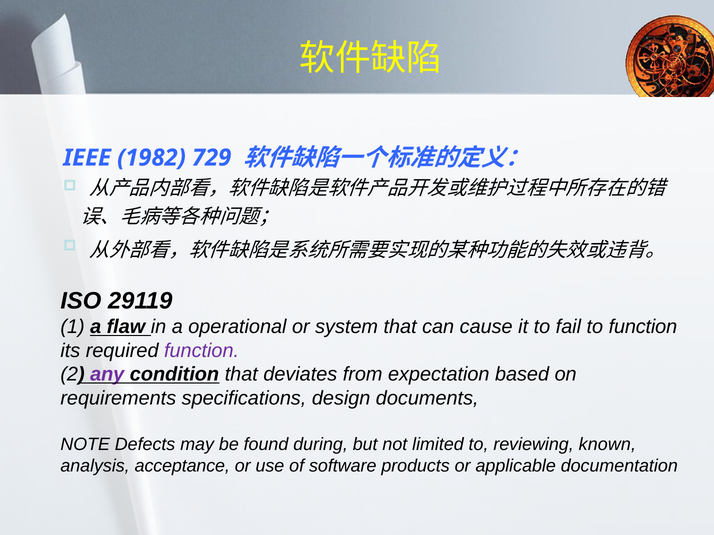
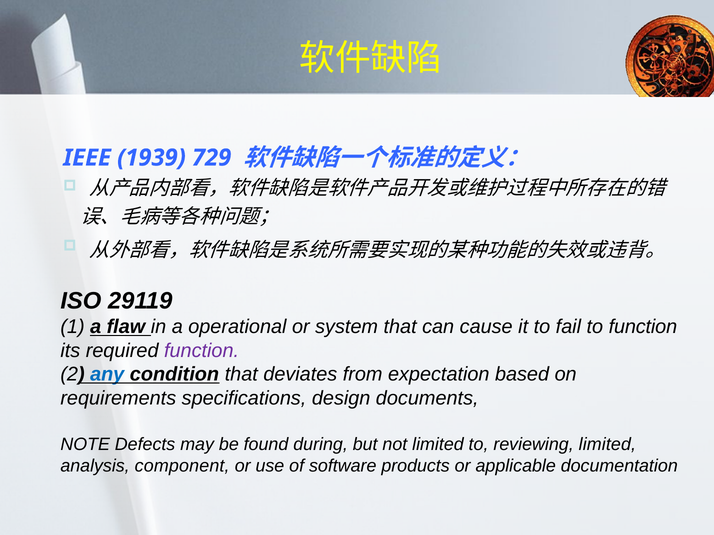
1982: 1982 -> 1939
any colour: purple -> blue
reviewing known: known -> limited
acceptance: acceptance -> component
